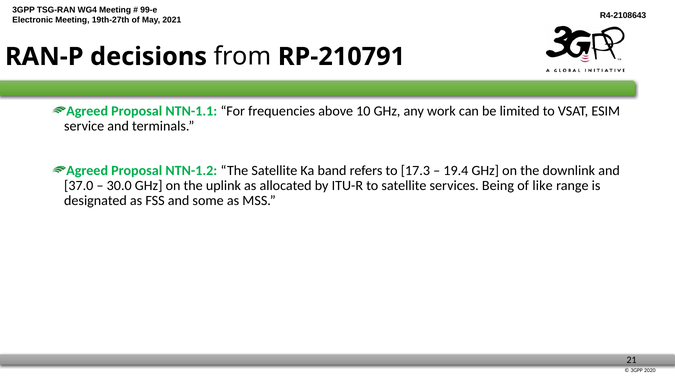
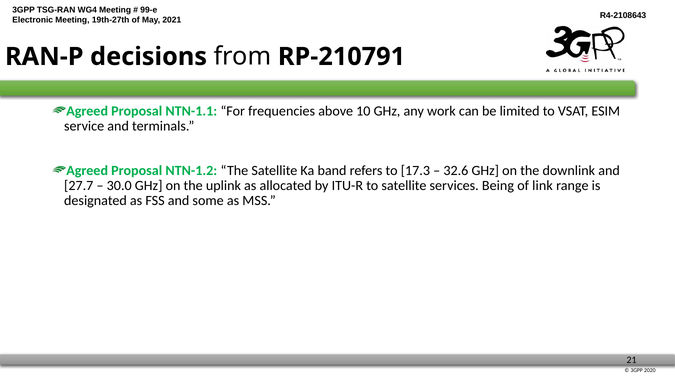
19.4: 19.4 -> 32.6
37.0: 37.0 -> 27.7
like: like -> link
